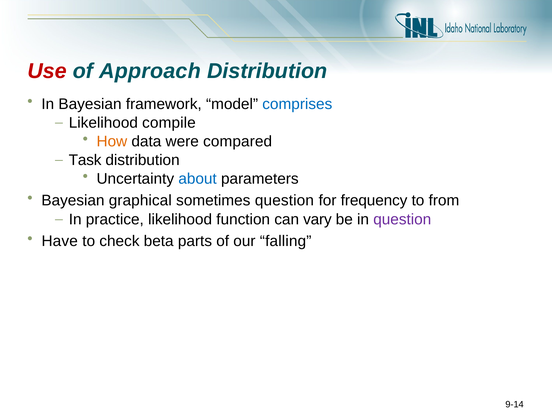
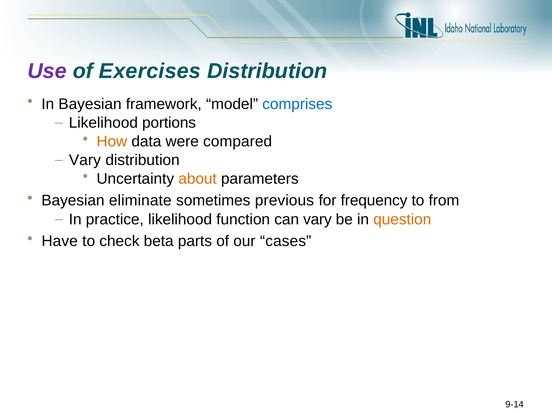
Use colour: red -> purple
Approach: Approach -> Exercises
compile: compile -> portions
Task at (85, 160): Task -> Vary
about colour: blue -> orange
graphical: graphical -> eliminate
sometimes question: question -> previous
question at (402, 219) colour: purple -> orange
falling: falling -> cases
